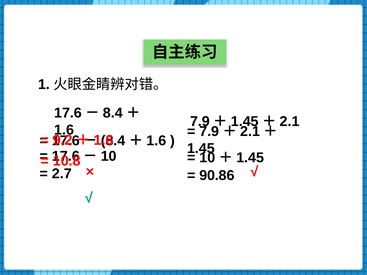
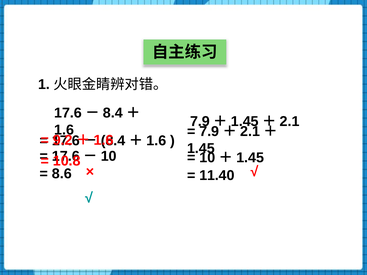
2.7: 2.7 -> 8.6
90.86: 90.86 -> 11.40
